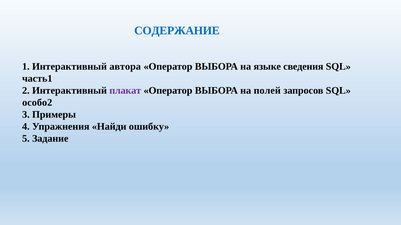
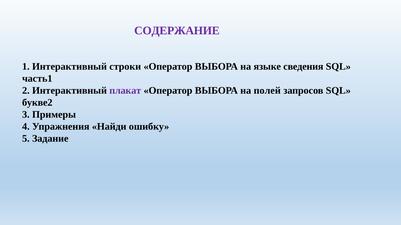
СОДЕРЖАНИЕ colour: blue -> purple
автора: автора -> строки
особо2: особо2 -> букве2
